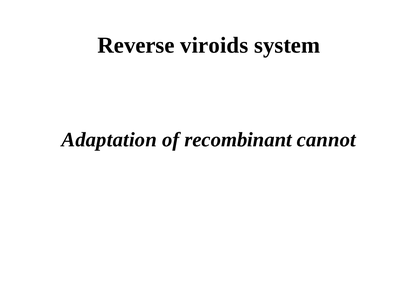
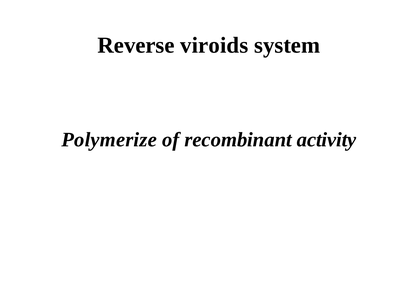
Adaptation: Adaptation -> Polymerize
cannot: cannot -> activity
